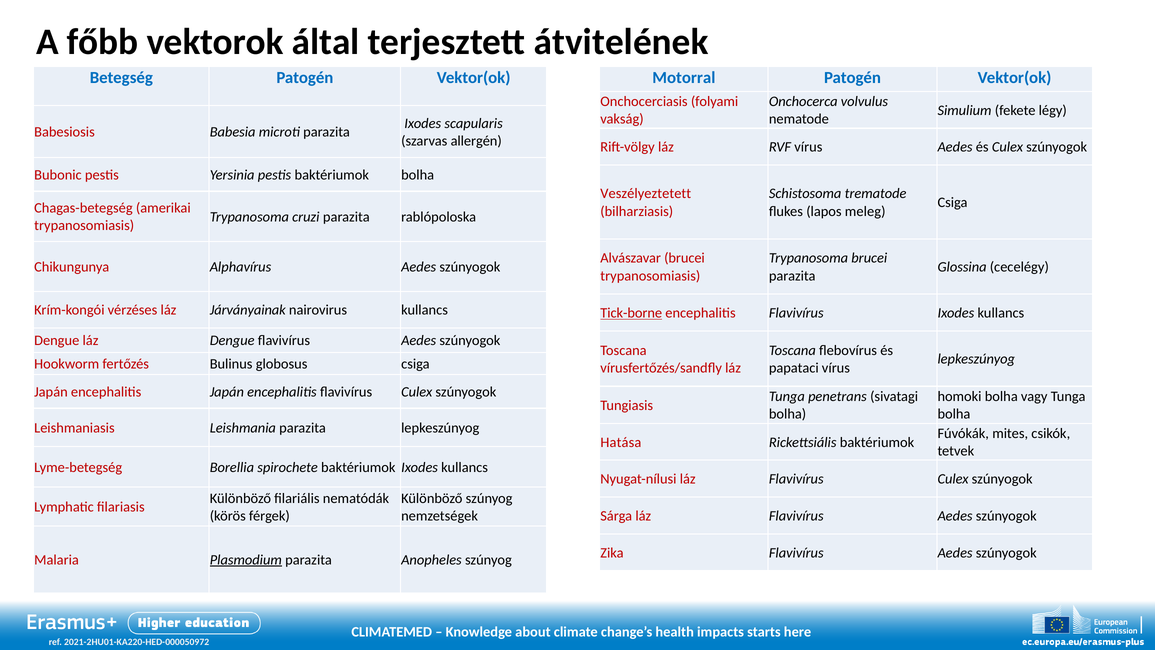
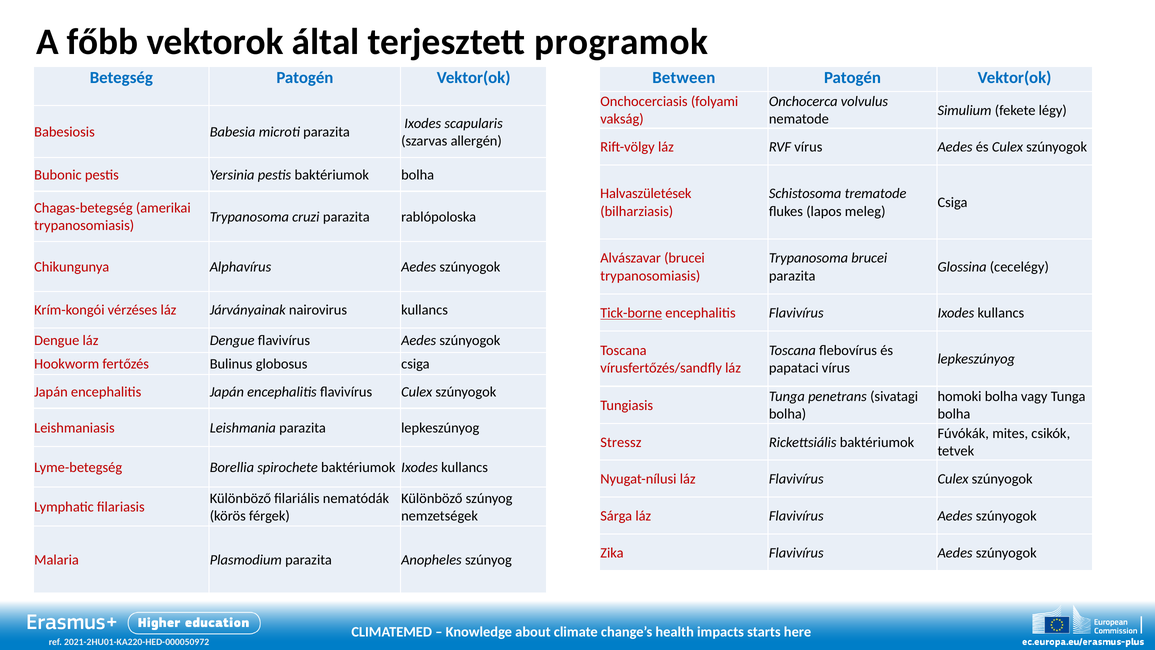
átvitelének: átvitelének -> programok
Motorral: Motorral -> Between
Veszélyeztetett: Veszélyeztetett -> Halvaszületések
Hatása: Hatása -> Stressz
Plasmodium underline: present -> none
